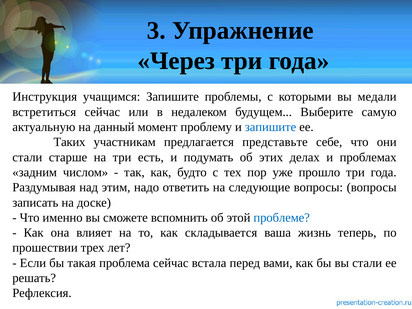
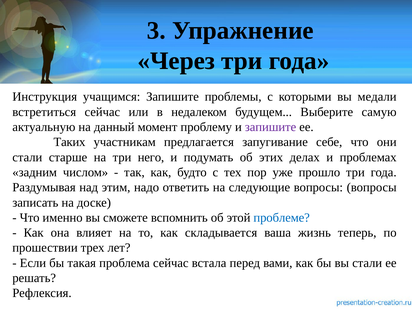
запишите at (271, 127) colour: blue -> purple
представьте: представьте -> запугивание
есть: есть -> него
